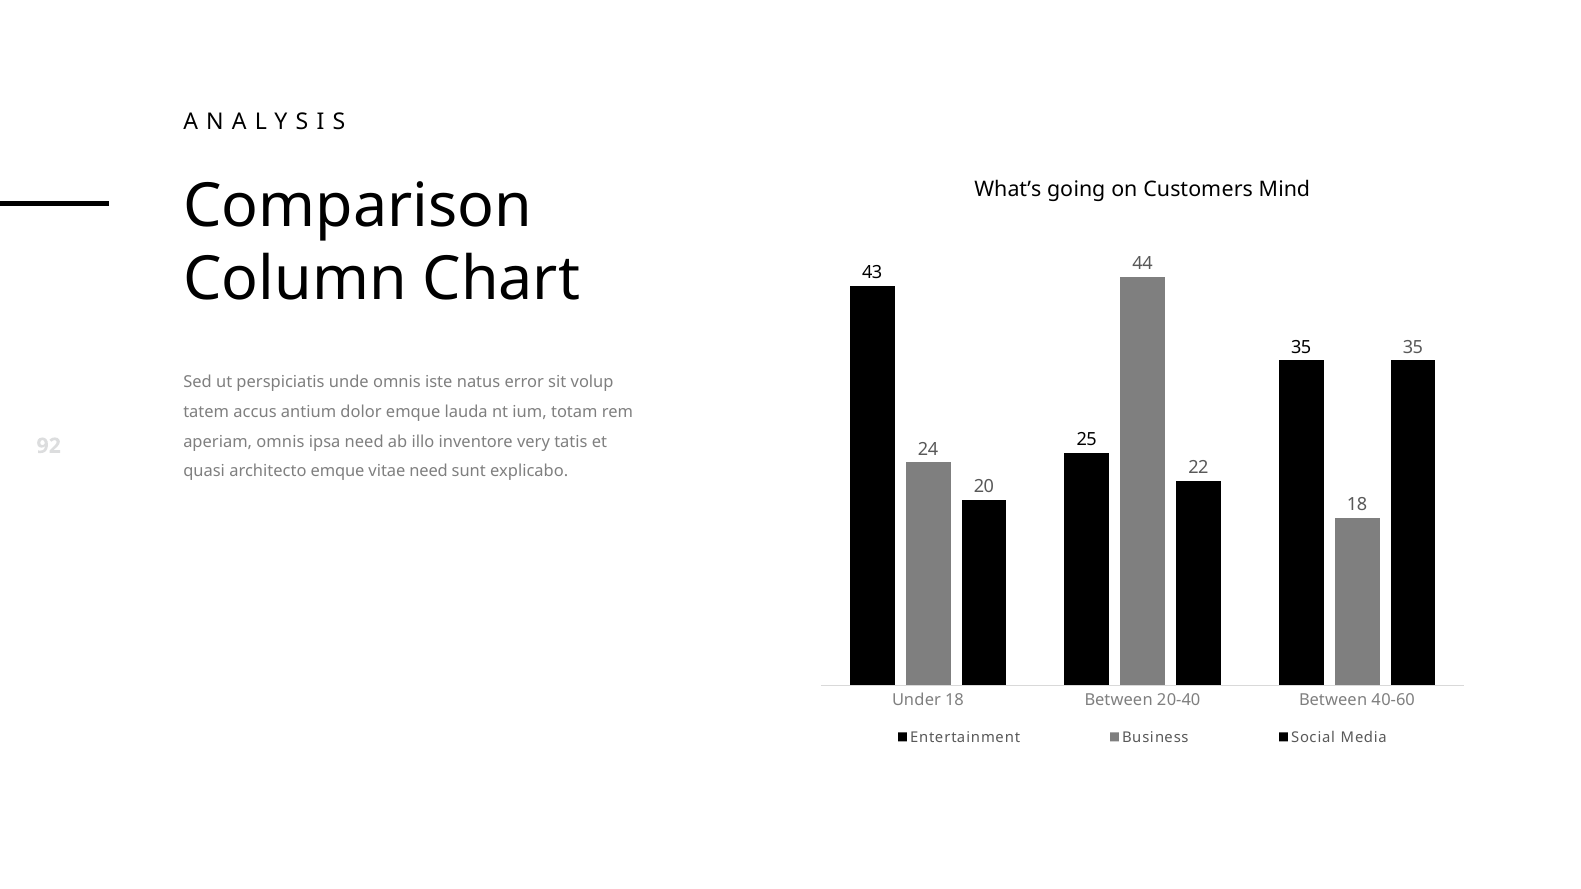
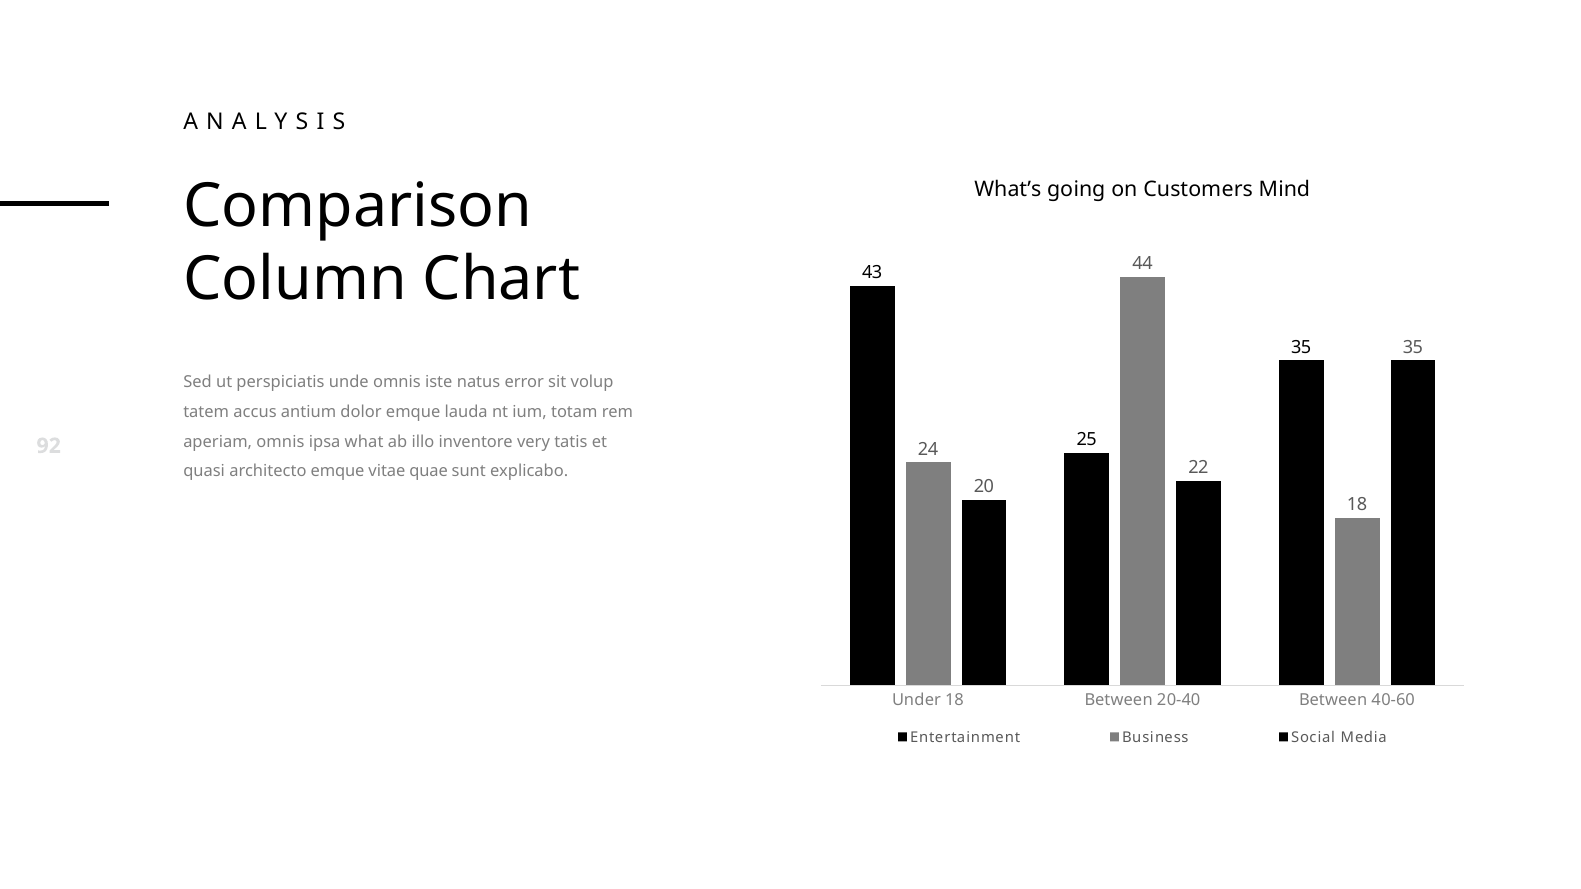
ipsa need: need -> what
vitae need: need -> quae
